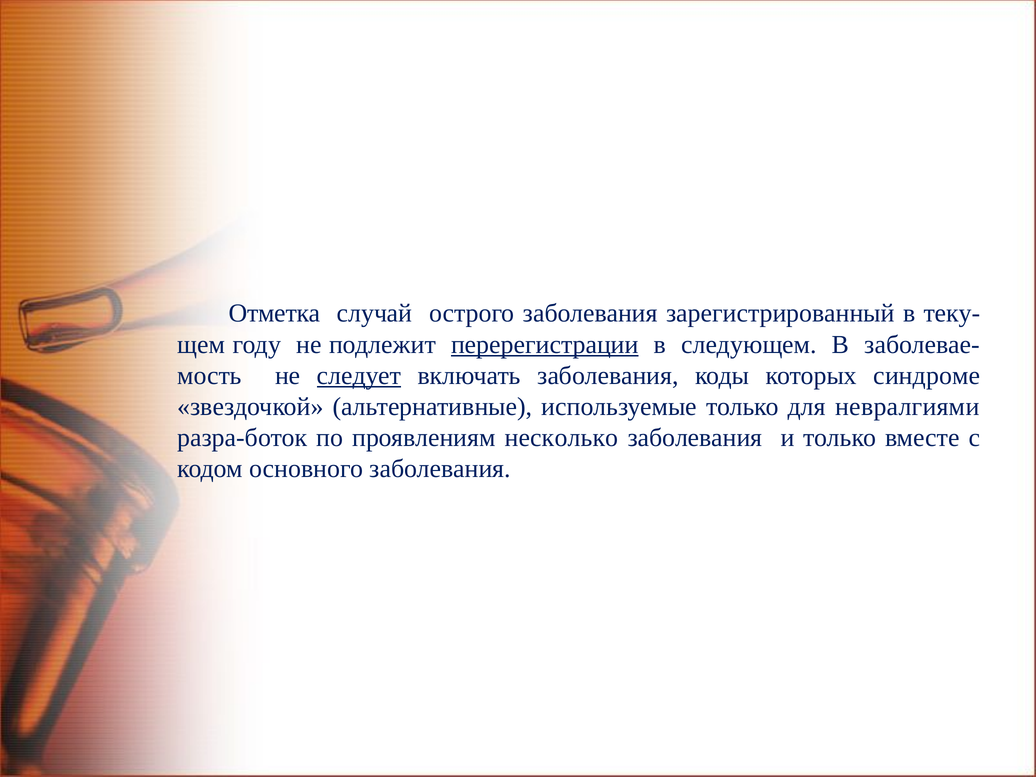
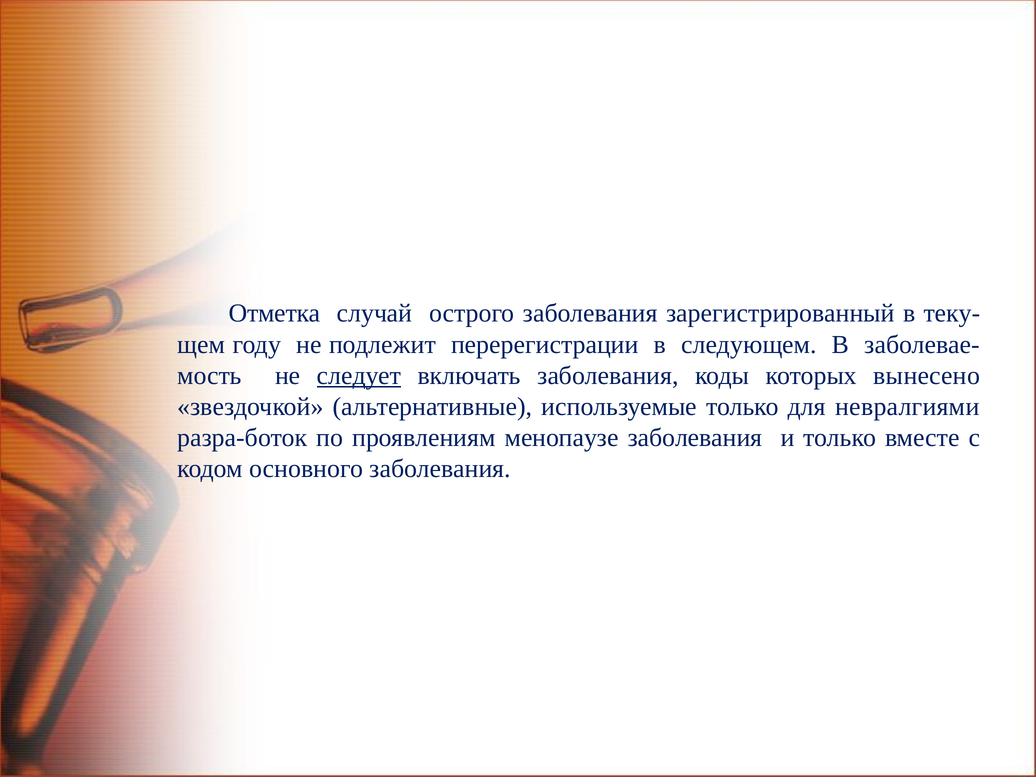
перерегистрации underline: present -> none
синдроме: синдроме -> вынесено
несколько: несколько -> менопаузе
